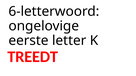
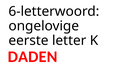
TREEDT: TREEDT -> DADEN
